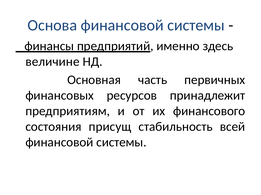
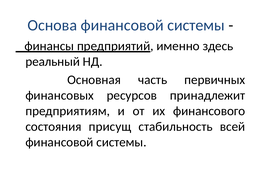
величине: величине -> реальный
